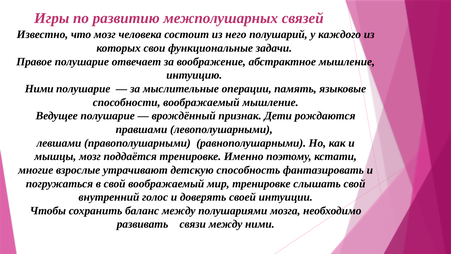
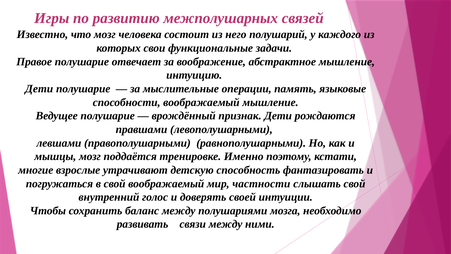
Ними at (39, 89): Ними -> Дети
мир тренировке: тренировке -> частности
